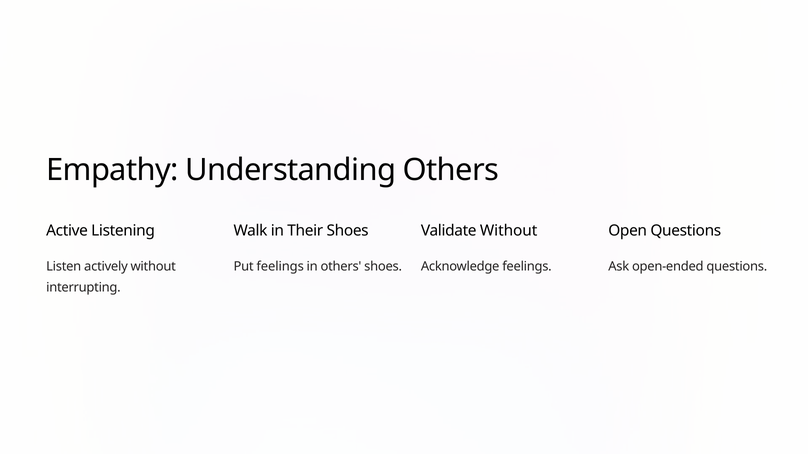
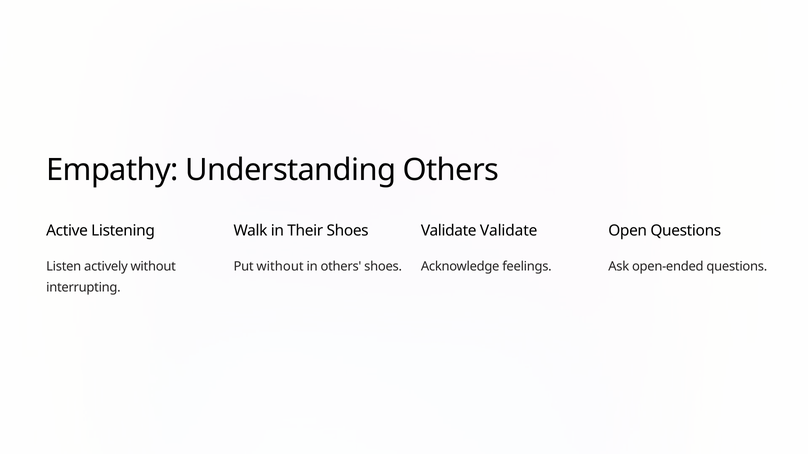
Validate Without: Without -> Validate
Put feelings: feelings -> without
